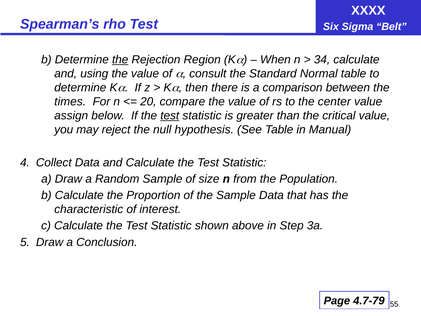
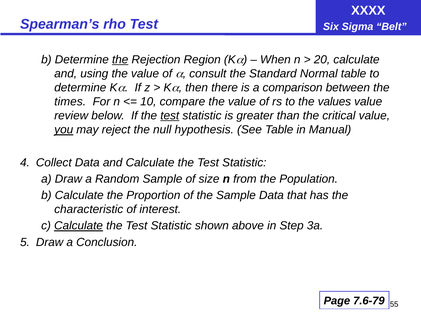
34: 34 -> 20
20: 20 -> 10
center: center -> values
assign: assign -> review
you underline: none -> present
Calculate at (79, 226) underline: none -> present
4.7-79: 4.7-79 -> 7.6-79
